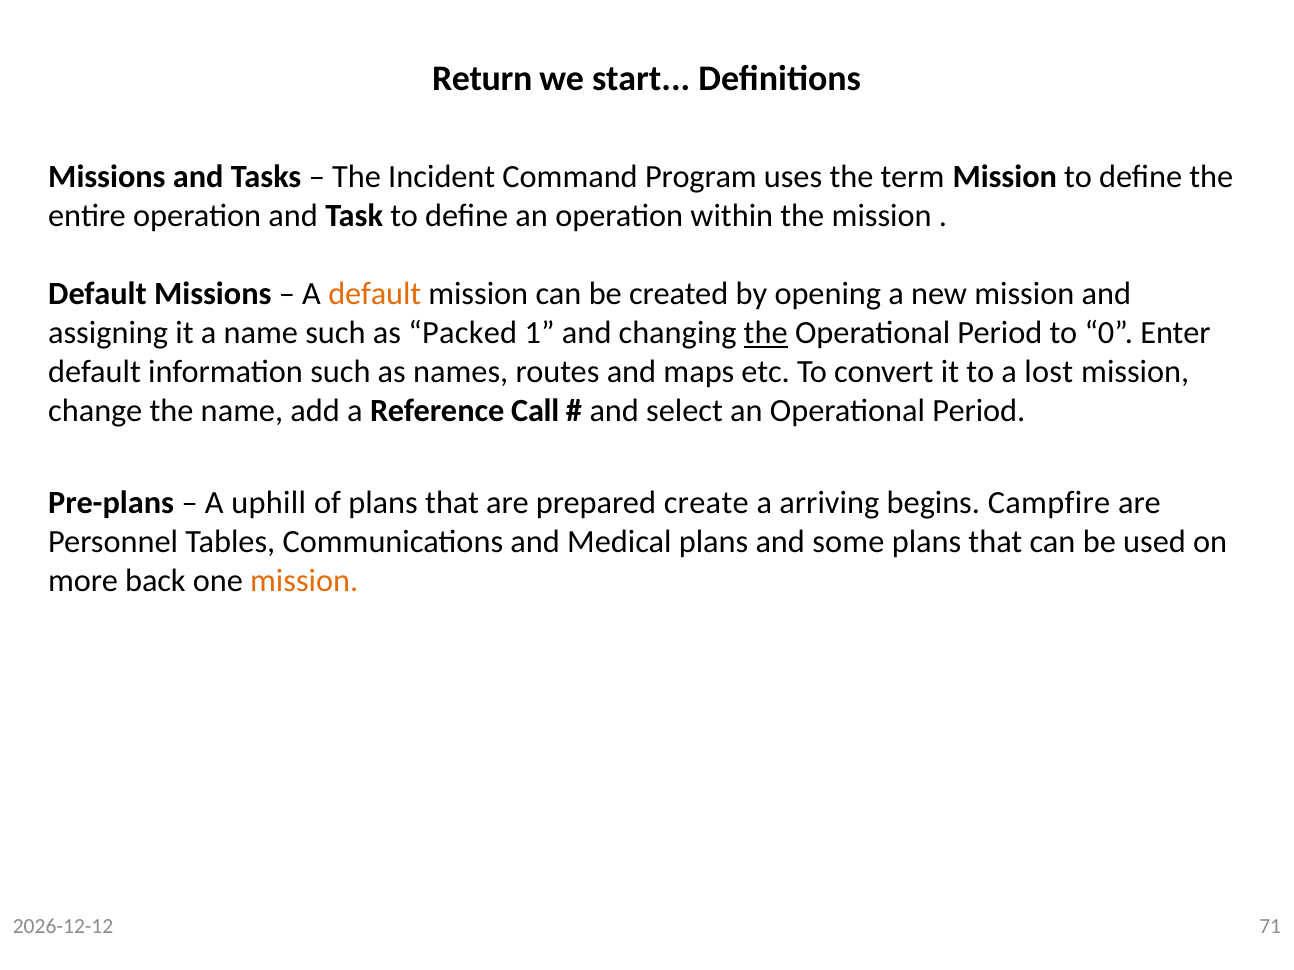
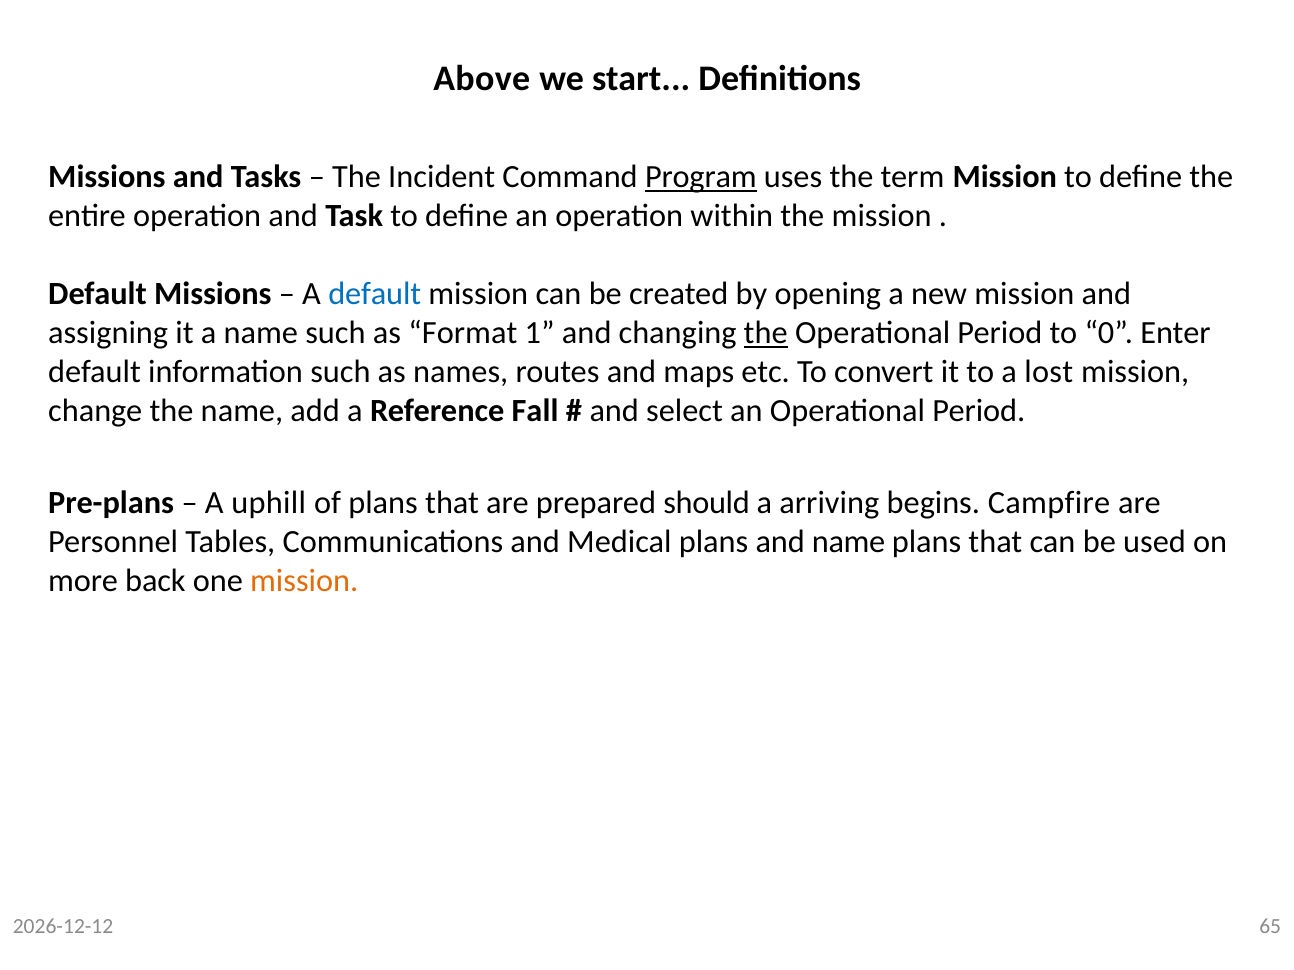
Return: Return -> Above
Program underline: none -> present
default at (375, 294) colour: orange -> blue
Packed: Packed -> Format
Call: Call -> Fall
create: create -> should
and some: some -> name
71: 71 -> 65
